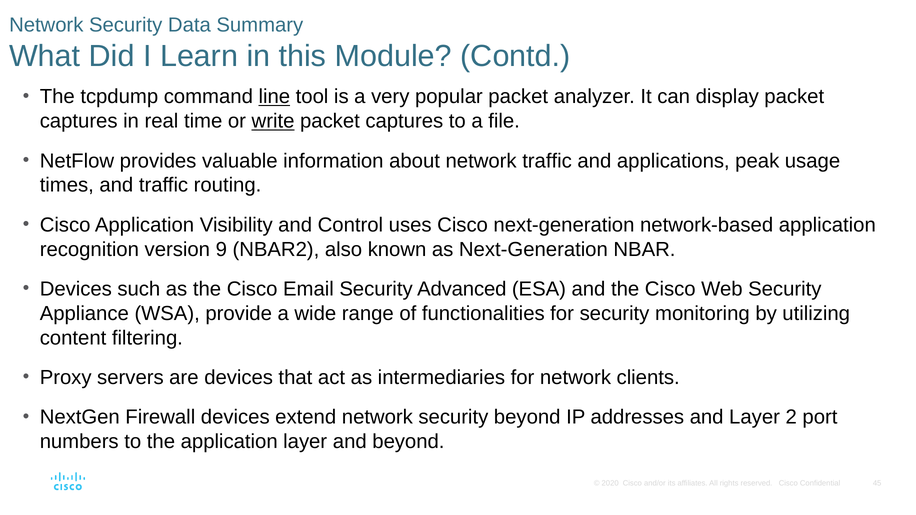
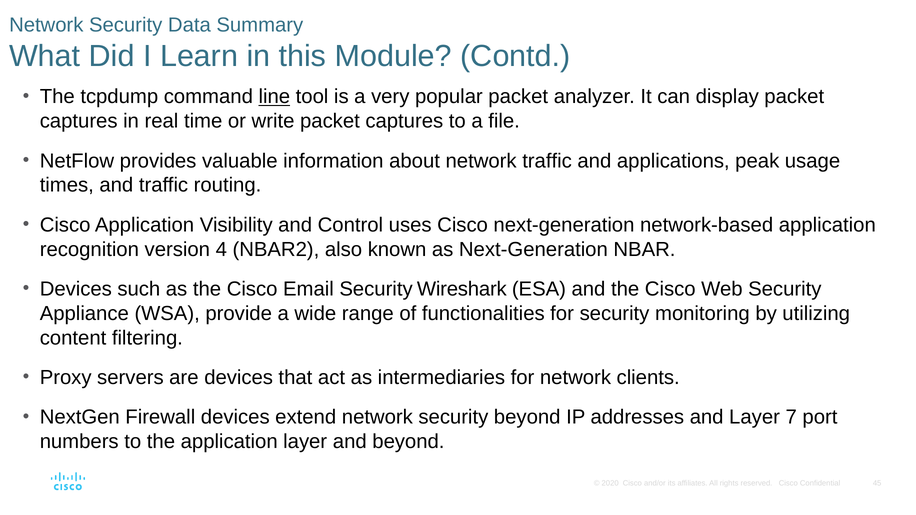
write underline: present -> none
9: 9 -> 4
Advanced: Advanced -> Wireshark
2: 2 -> 7
